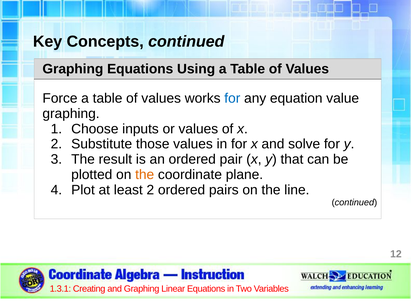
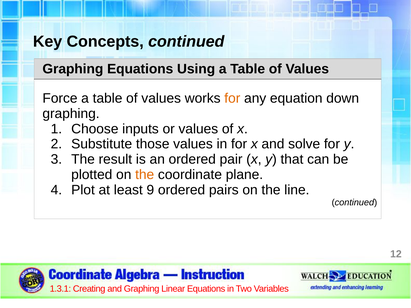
for at (232, 98) colour: blue -> orange
value: value -> down
least 2: 2 -> 9
